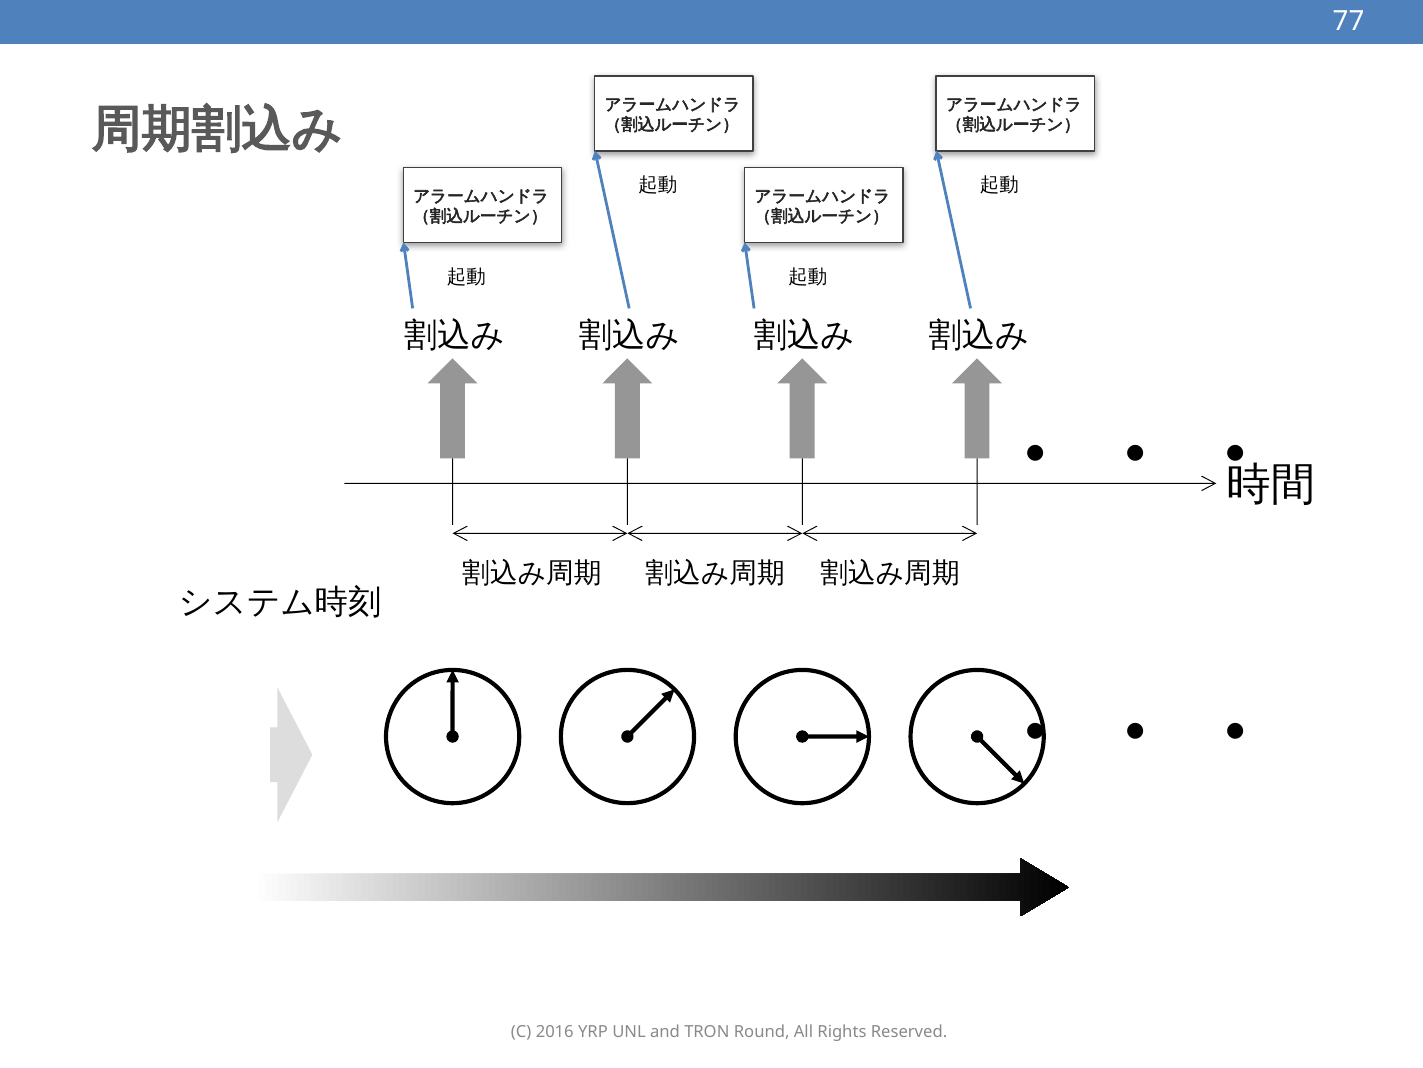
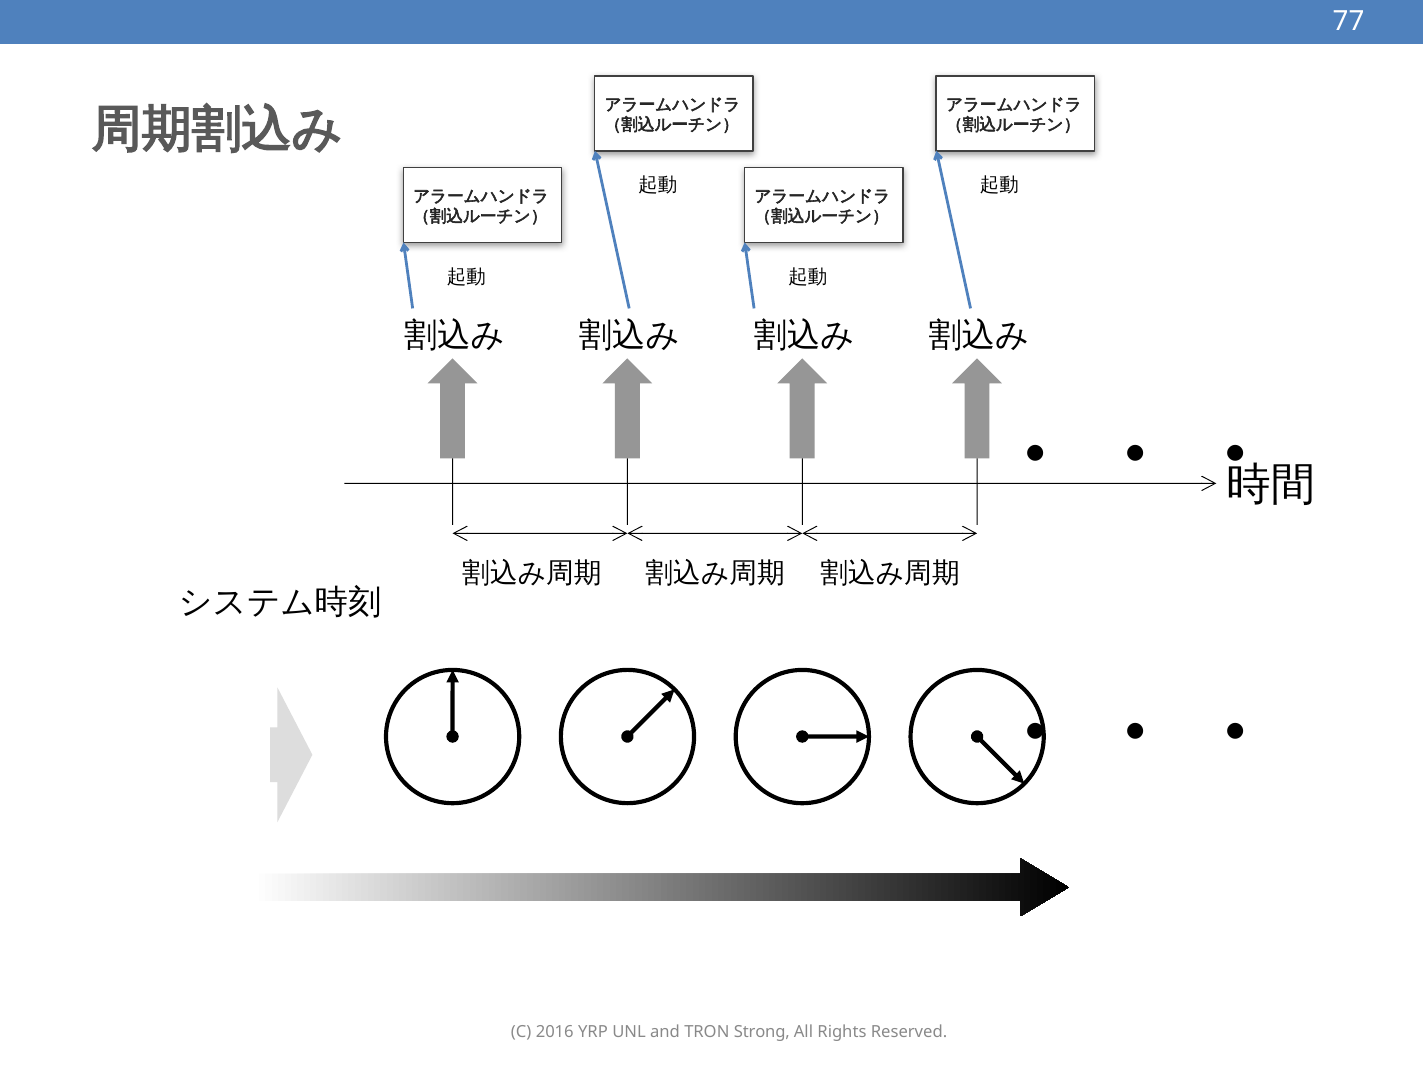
Round: Round -> Strong
